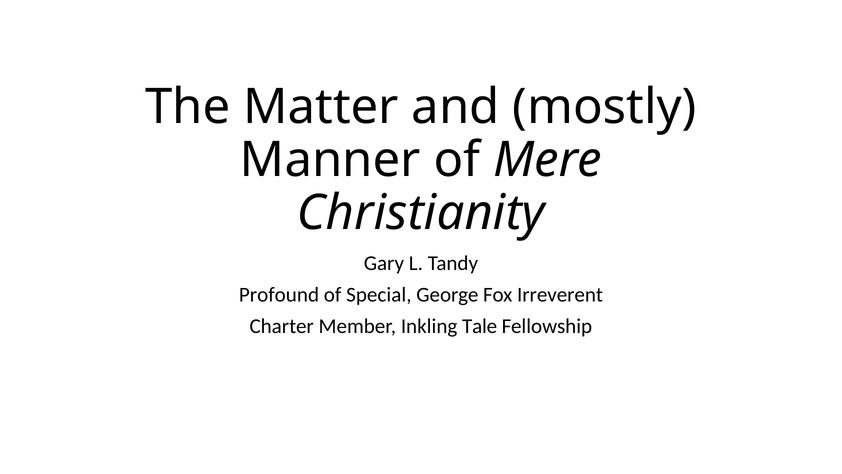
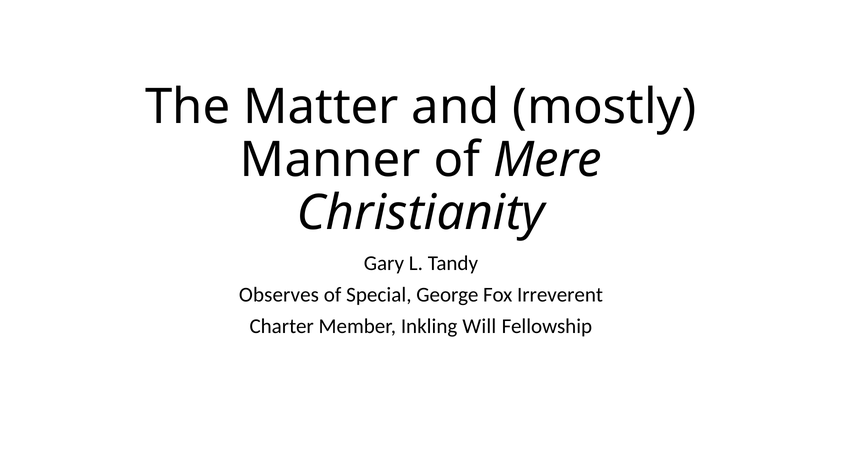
Profound: Profound -> Observes
Tale: Tale -> Will
